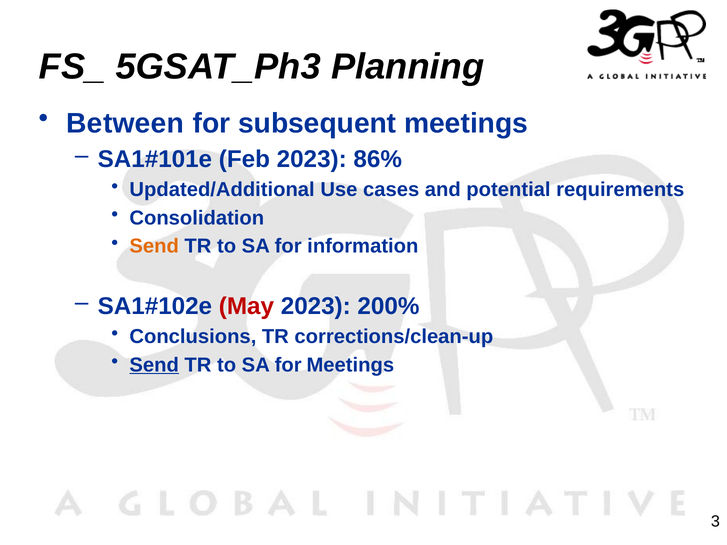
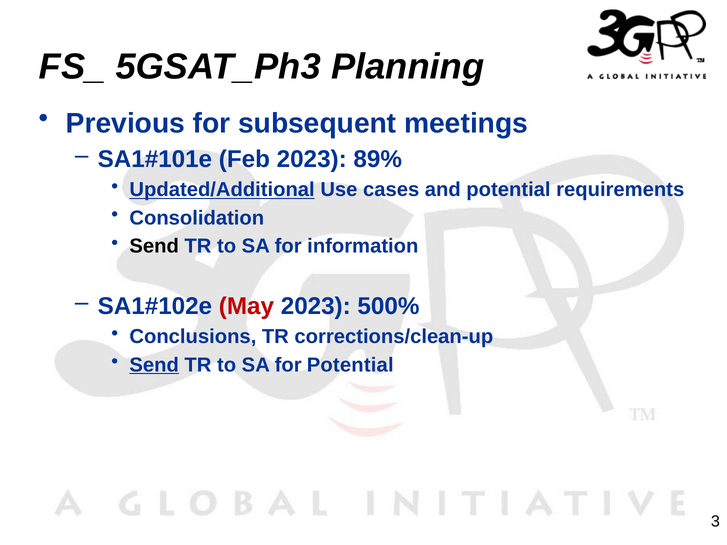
Between: Between -> Previous
86%: 86% -> 89%
Updated/Additional underline: none -> present
Send at (154, 246) colour: orange -> black
200%: 200% -> 500%
for Meetings: Meetings -> Potential
